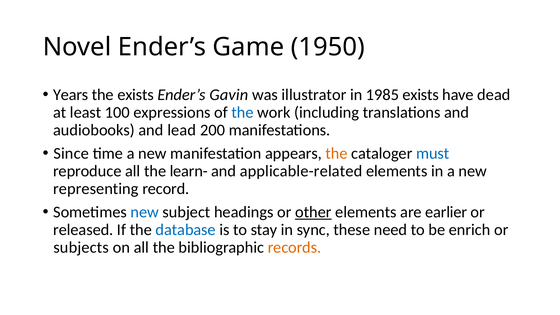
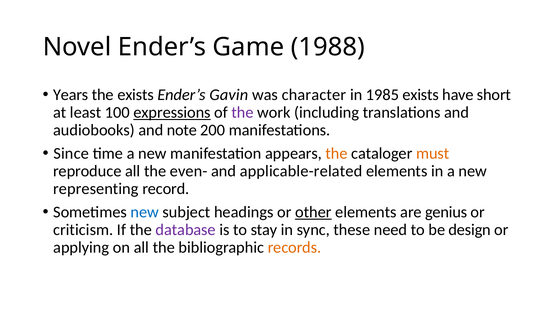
1950: 1950 -> 1988
illustrator: illustrator -> character
dead: dead -> short
expressions underline: none -> present
the at (243, 112) colour: blue -> purple
lead: lead -> note
must colour: blue -> orange
learn-: learn- -> even-
earlier: earlier -> genius
released: released -> criticism
database colour: blue -> purple
enrich: enrich -> design
subjects: subjects -> applying
